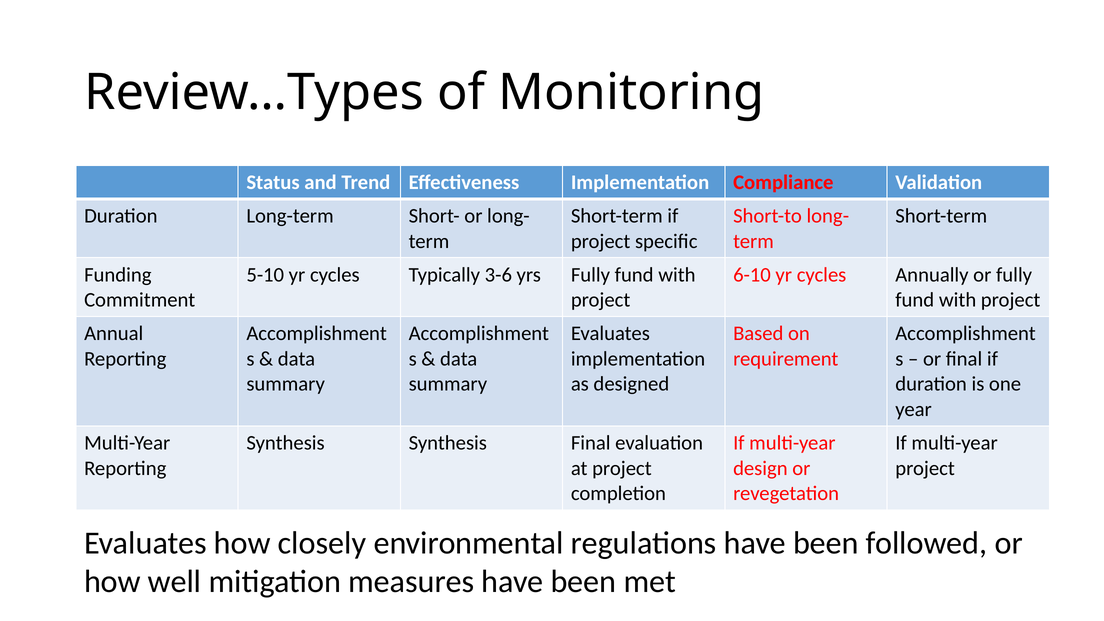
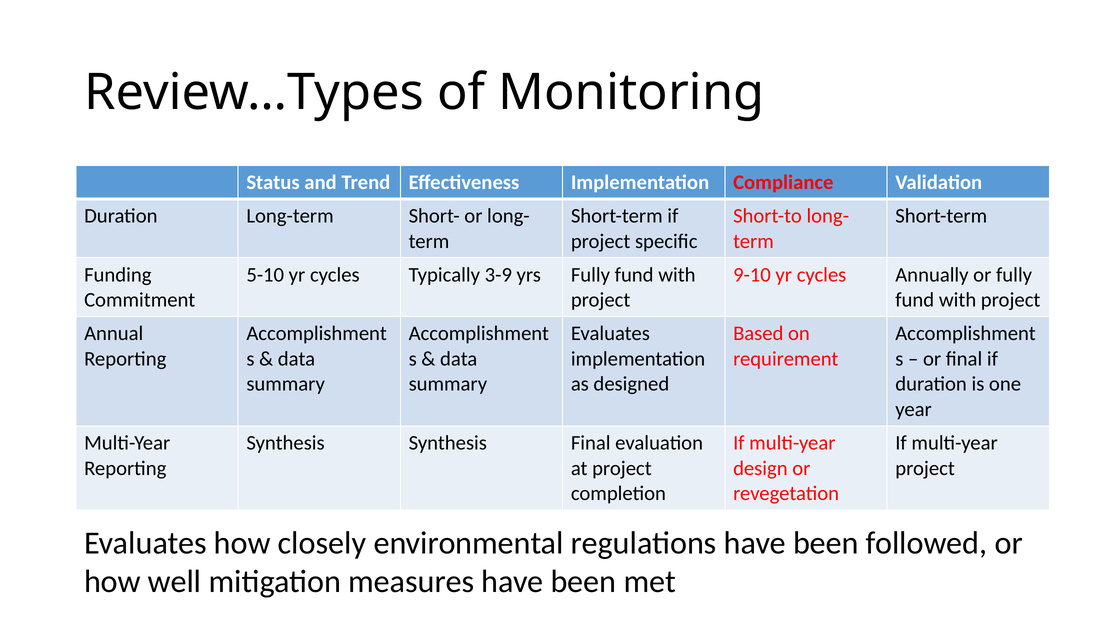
3-6: 3-6 -> 3-9
6-10: 6-10 -> 9-10
